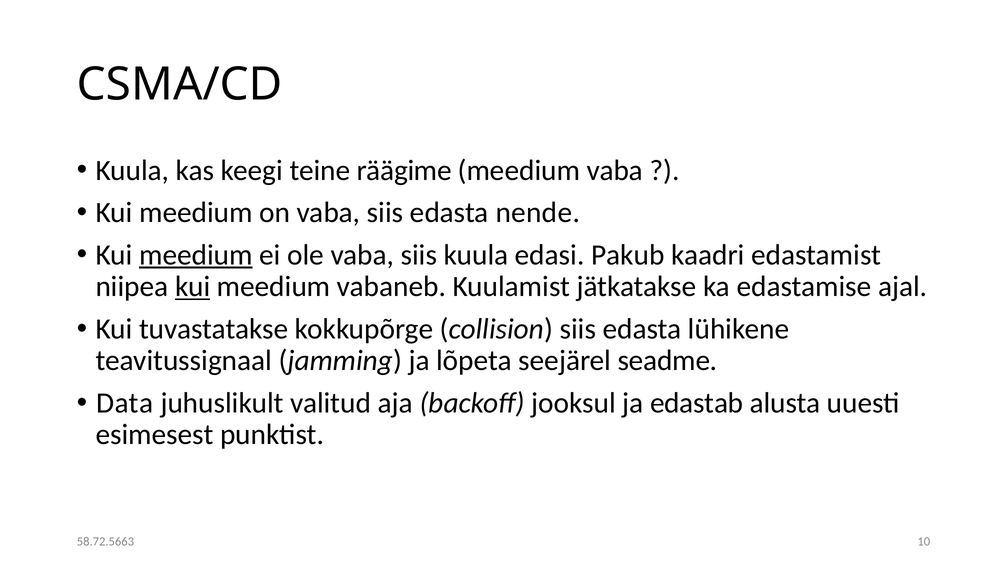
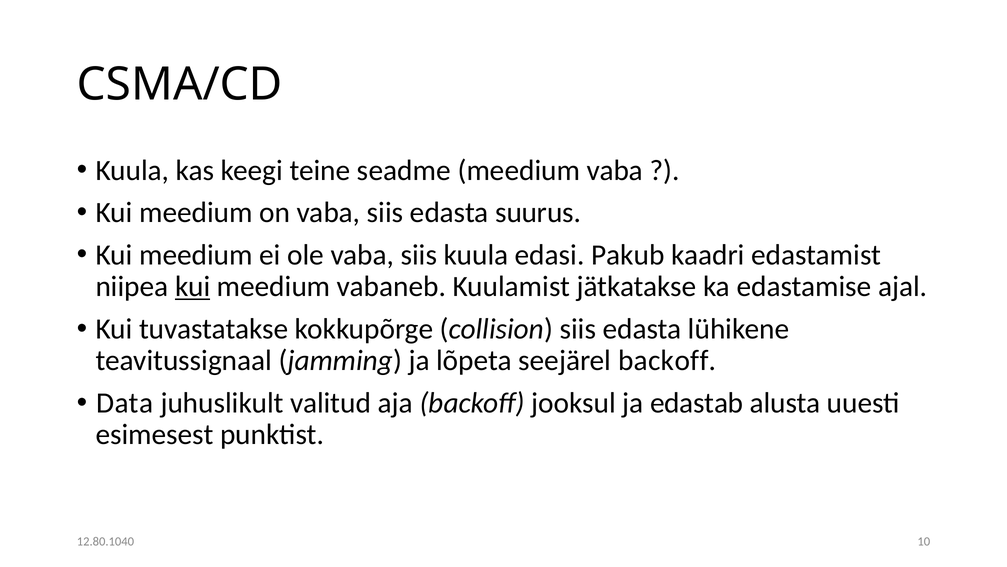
räägime: räägime -> seadme
nende: nende -> suurus
meedium at (196, 255) underline: present -> none
seejärel seadme: seadme -> backoff
58.72.5663: 58.72.5663 -> 12.80.1040
